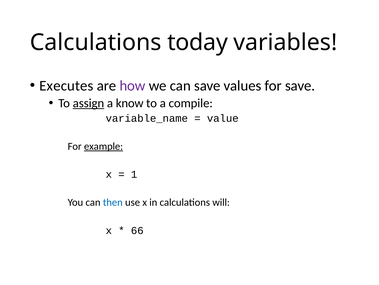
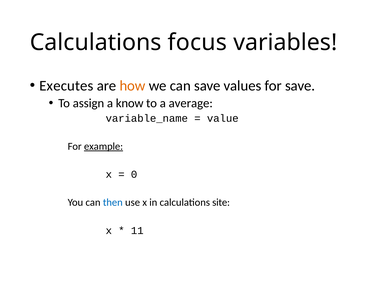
today: today -> focus
how colour: purple -> orange
assign underline: present -> none
compile: compile -> average
1: 1 -> 0
will: will -> site
66: 66 -> 11
